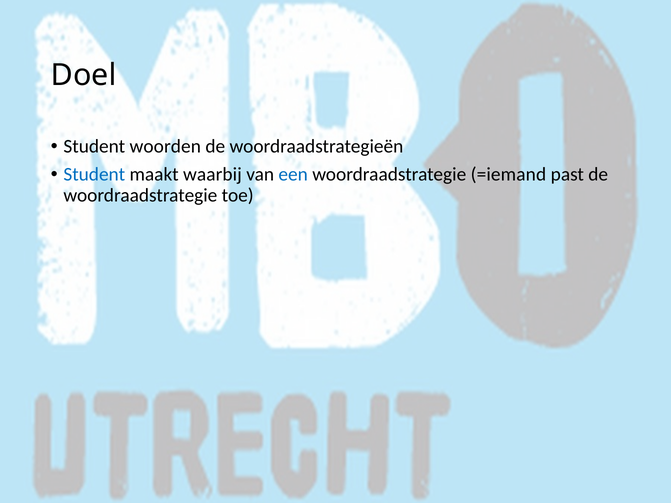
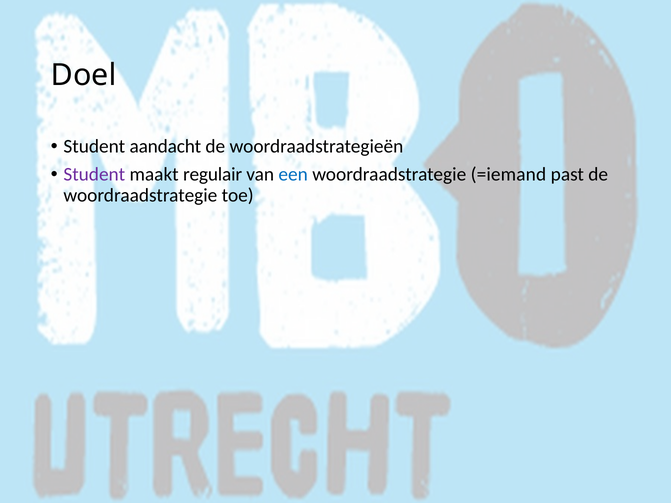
woorden: woorden -> aandacht
Student at (94, 175) colour: blue -> purple
waarbij: waarbij -> regulair
